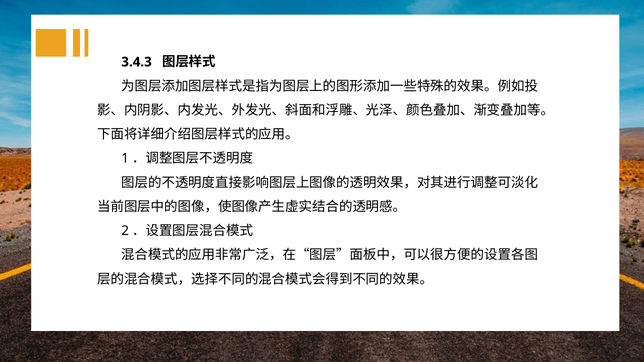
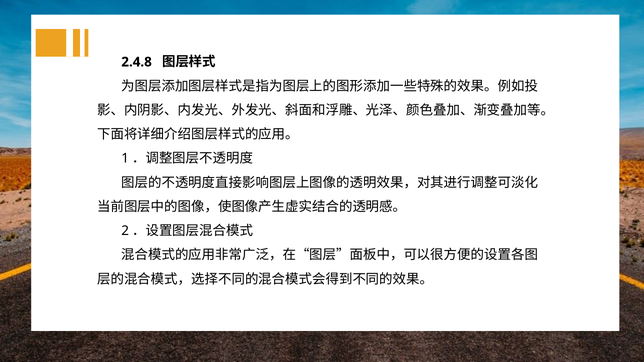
3.4.3: 3.4.3 -> 2.4.8
